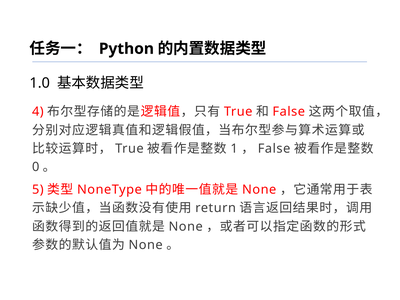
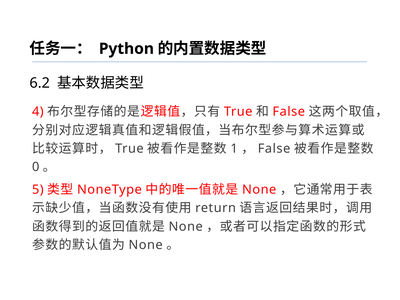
1.0: 1.0 -> 6.2
